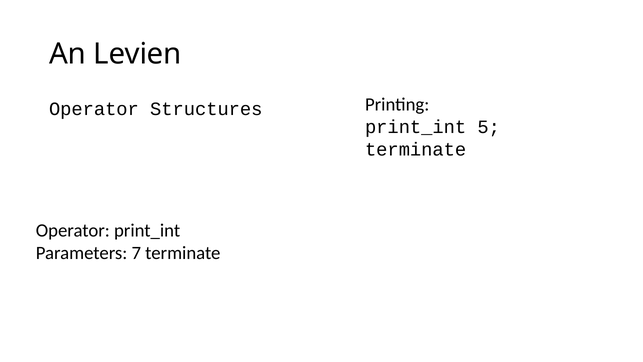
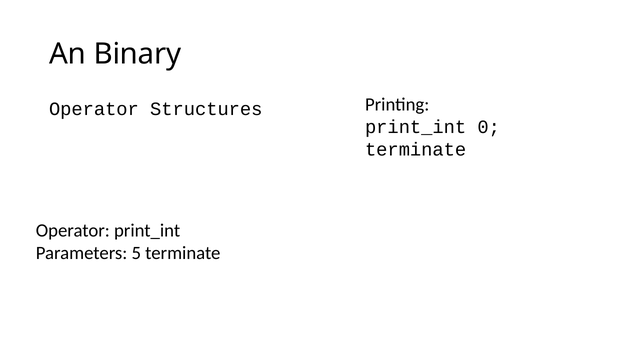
Levien: Levien -> Binary
5: 5 -> 0
7: 7 -> 5
